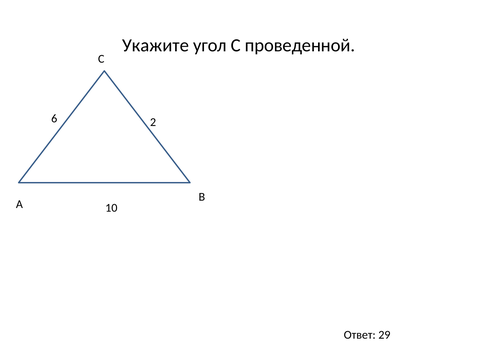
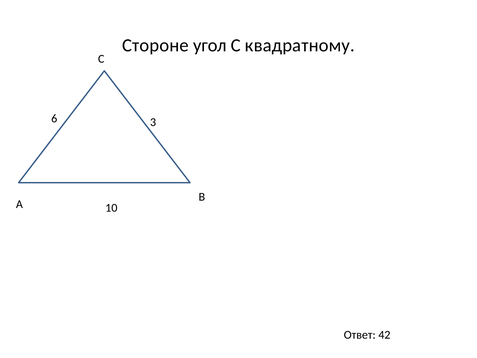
Укажите: Укажите -> Стороне
проведенной: проведенной -> квадратному
2: 2 -> 3
29: 29 -> 42
